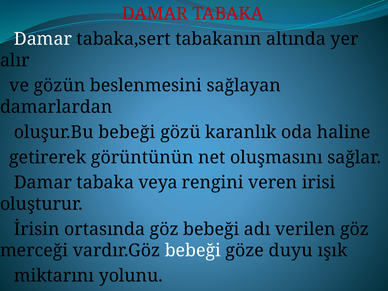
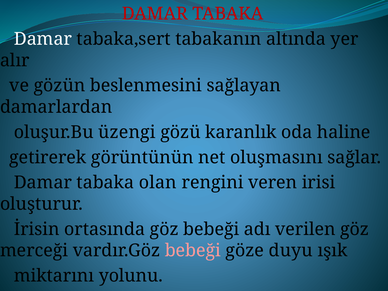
oluşur.Bu bebeği: bebeği -> üzengi
veya: veya -> olan
bebeği at (193, 251) colour: white -> pink
